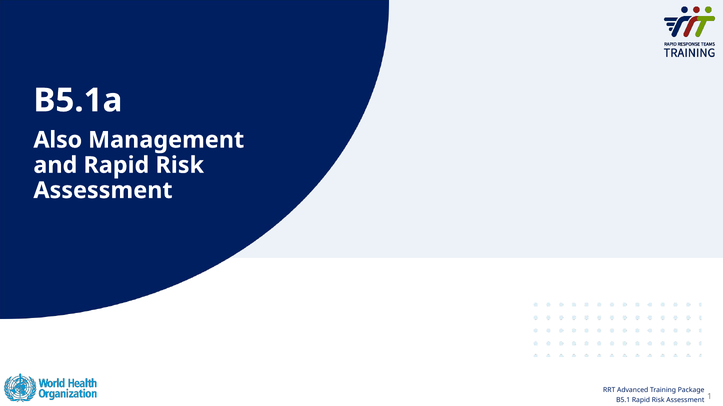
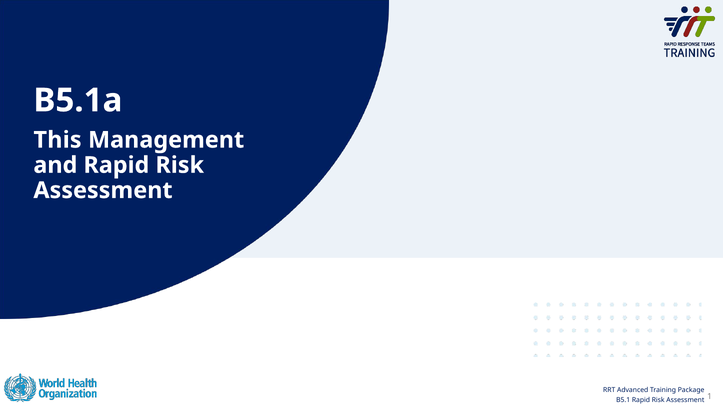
Also: Also -> This
